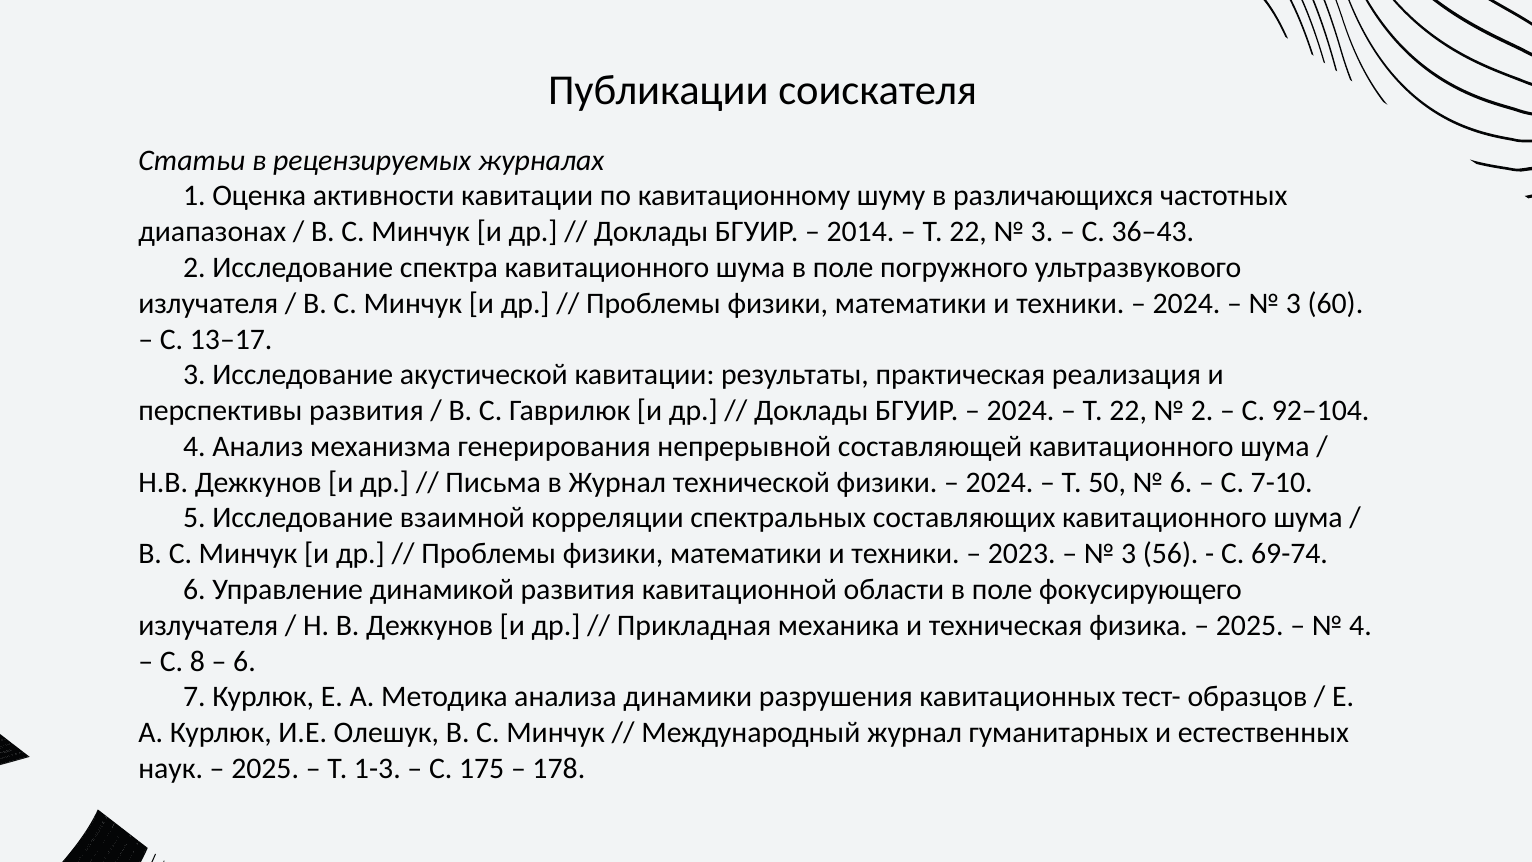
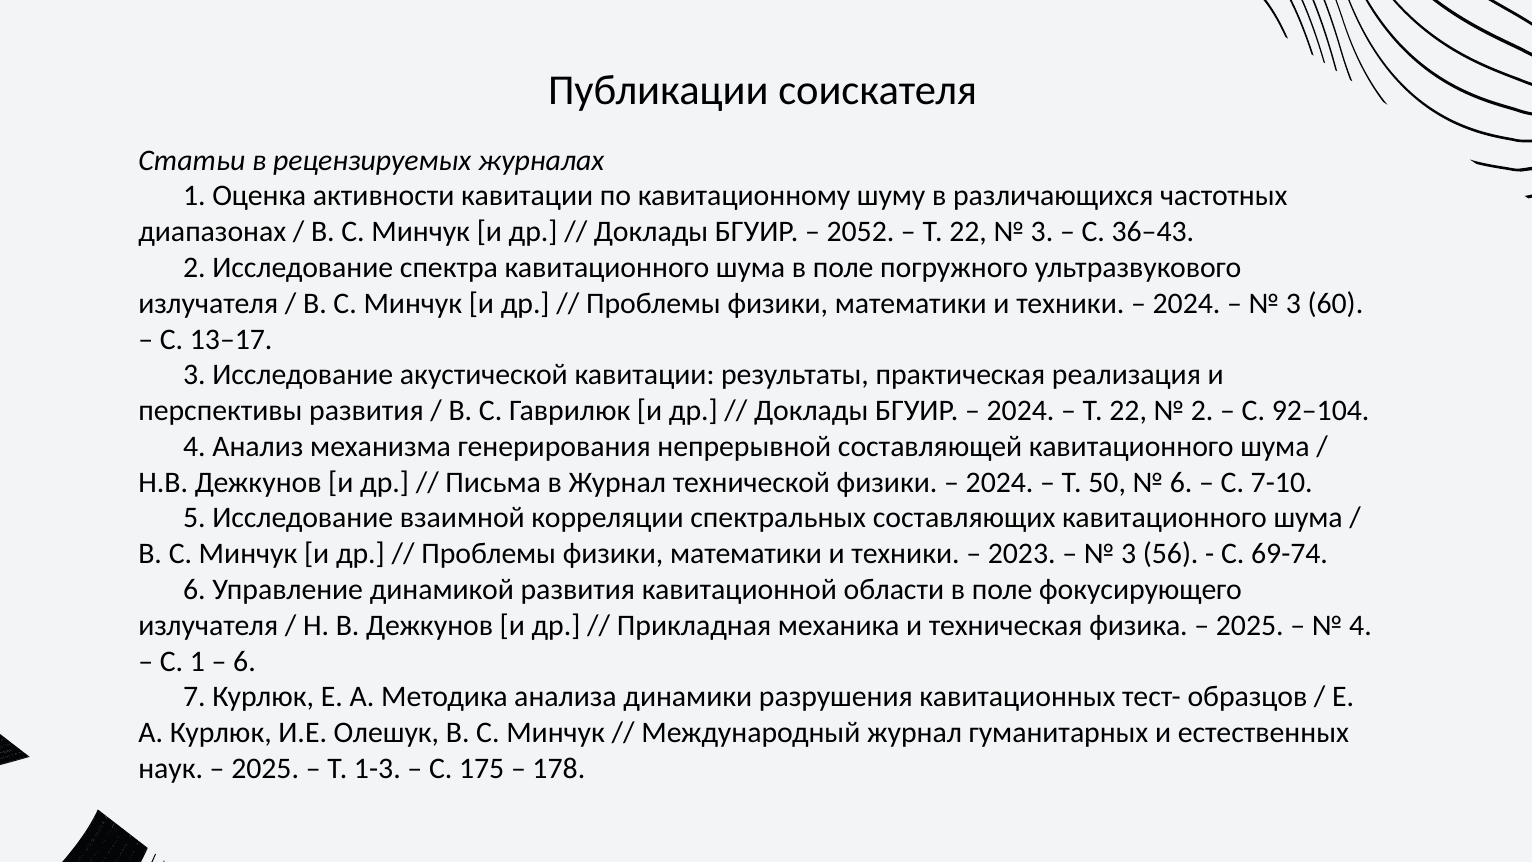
2014: 2014 -> 2052
С 8: 8 -> 1
